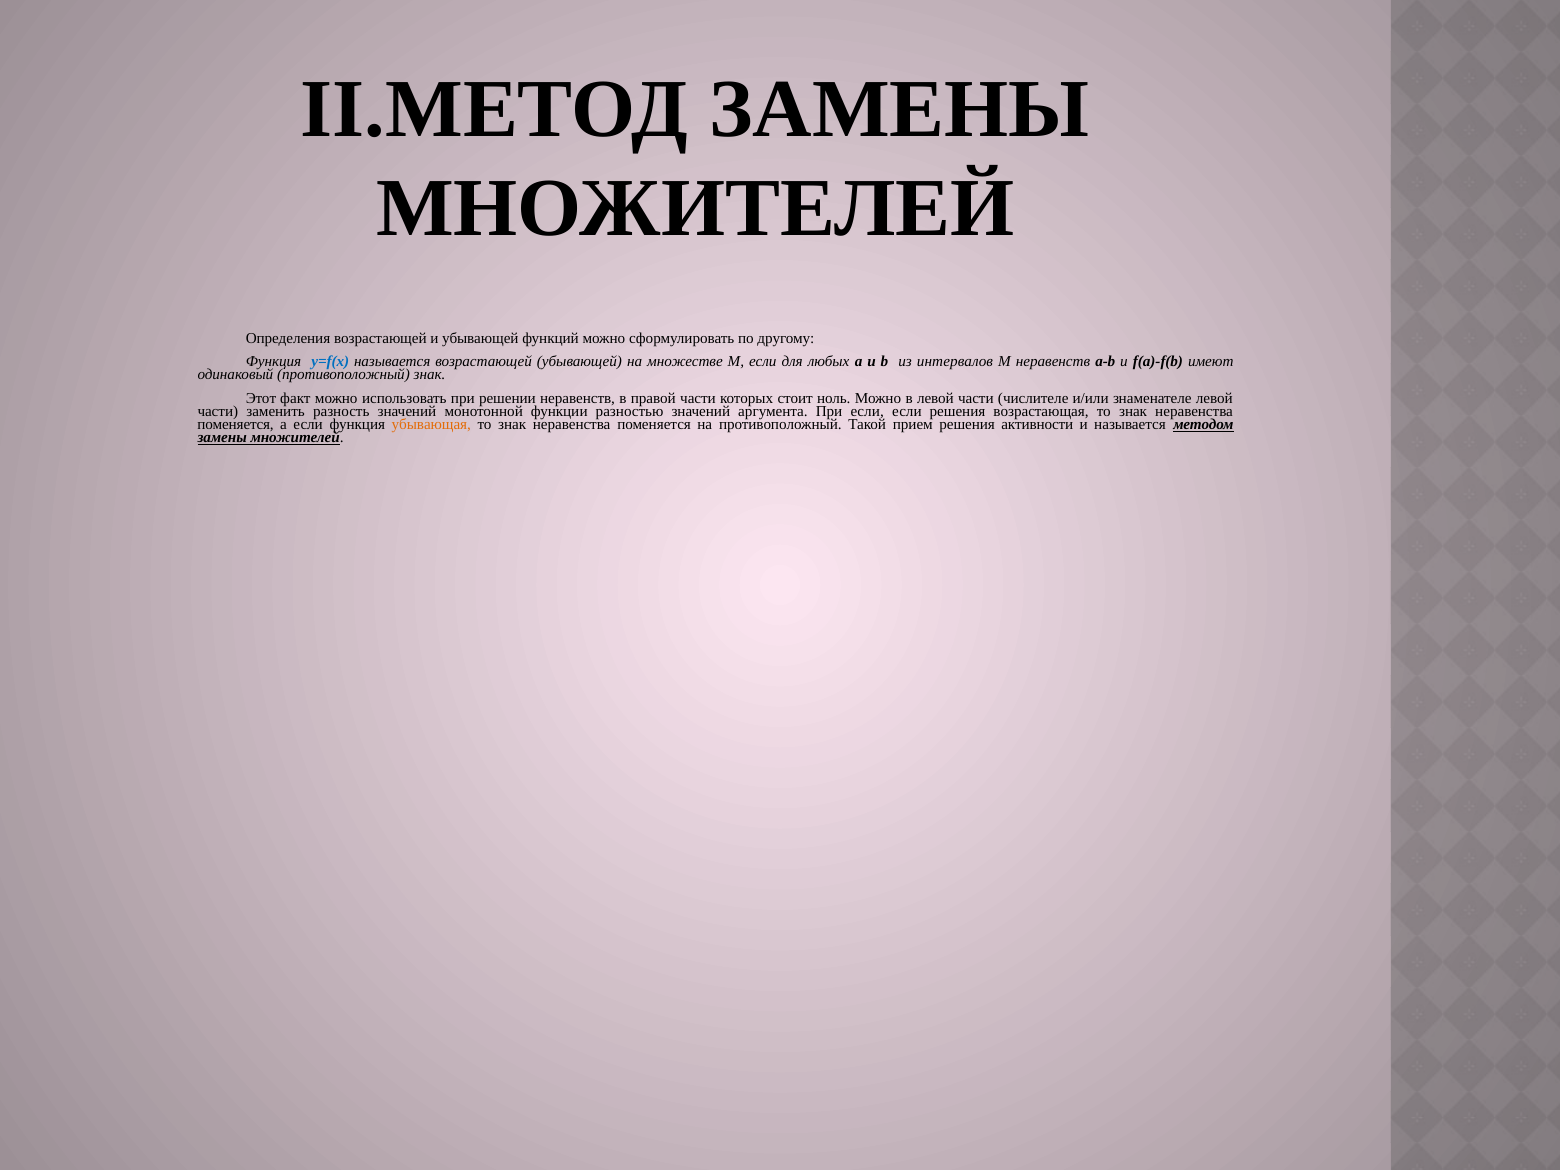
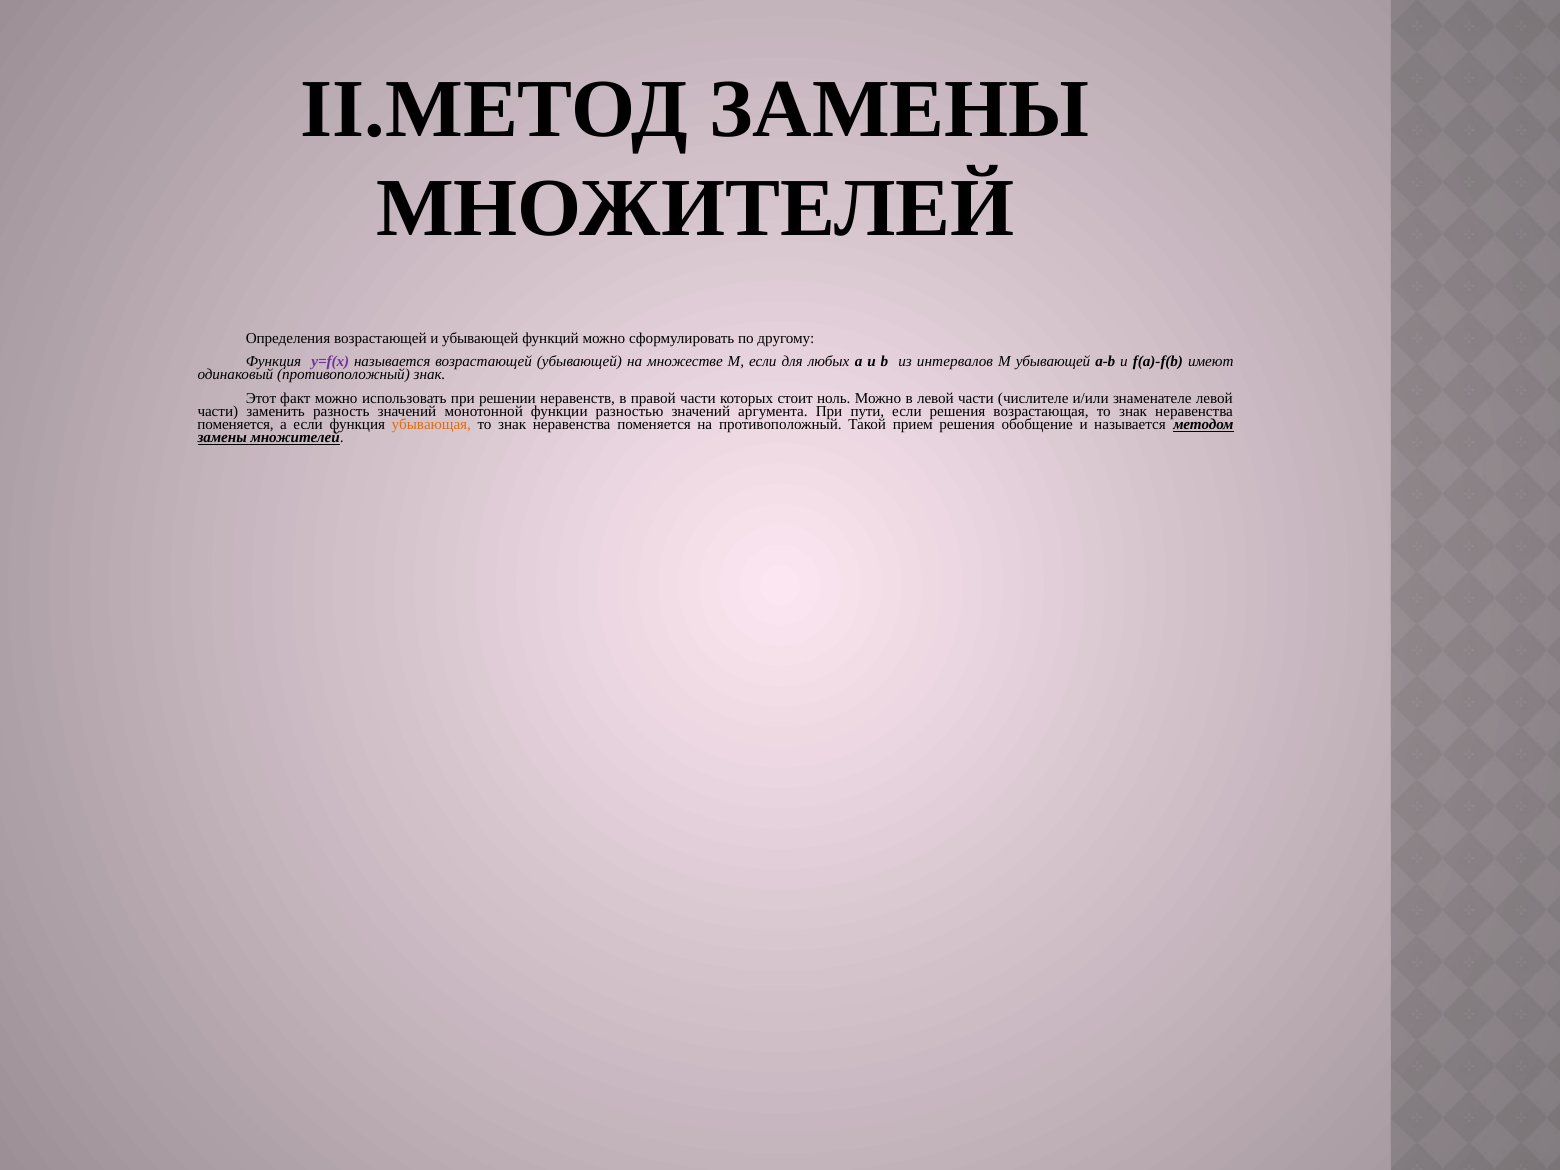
y=f(x colour: blue -> purple
М неравенств: неравенств -> убывающей
При если: если -> пути
активности: активности -> обобщение
